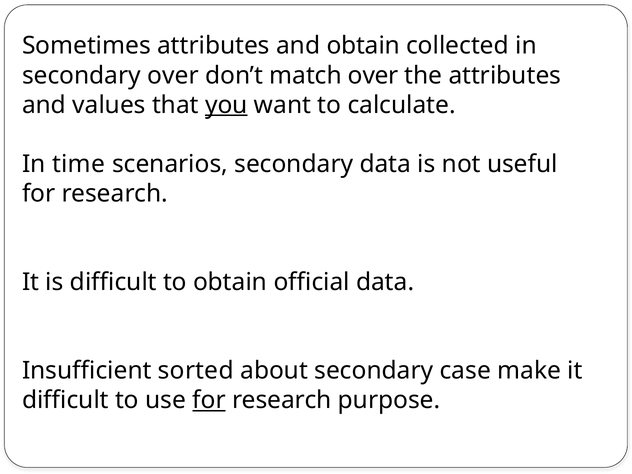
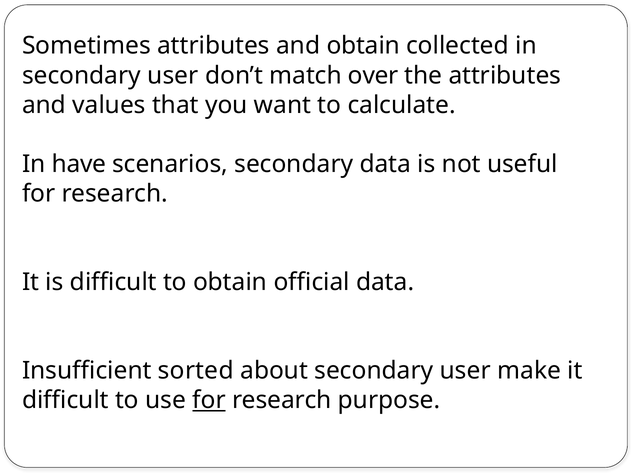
over at (173, 75): over -> user
you underline: present -> none
time: time -> have
about secondary case: case -> user
